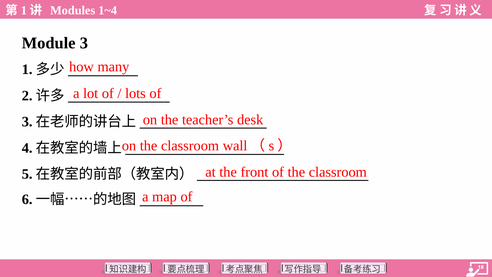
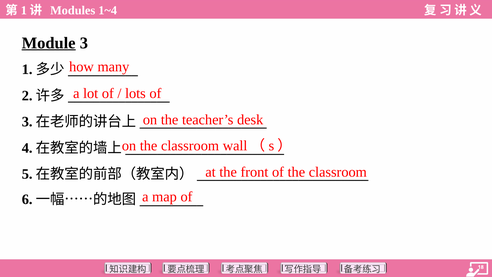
Module underline: none -> present
